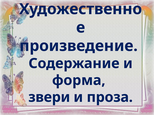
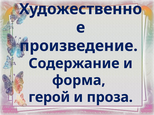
звери: звери -> герой
